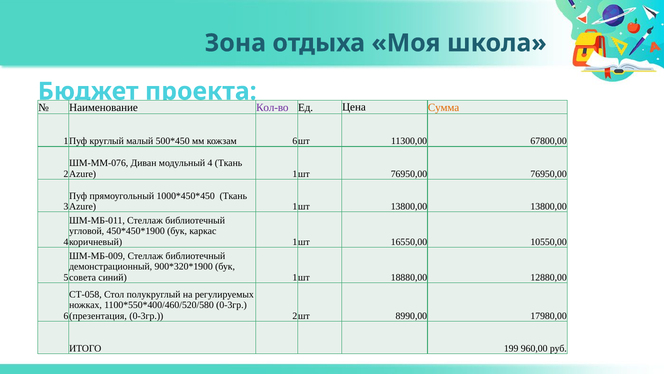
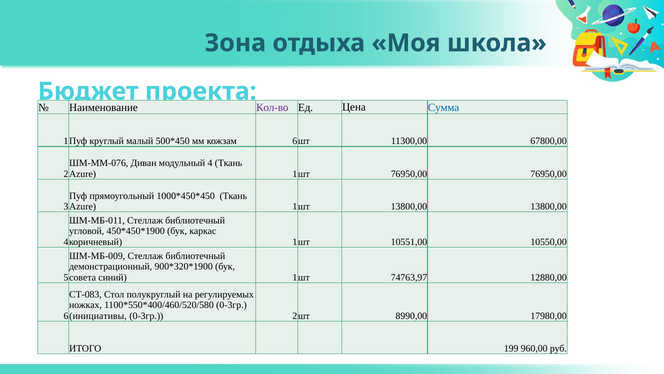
Сумма colour: orange -> blue
16550,00: 16550,00 -> 10551,00
18880,00: 18880,00 -> 74763,97
СТ-058: СТ-058 -> СТ-083
презентация: презентация -> инициативы
